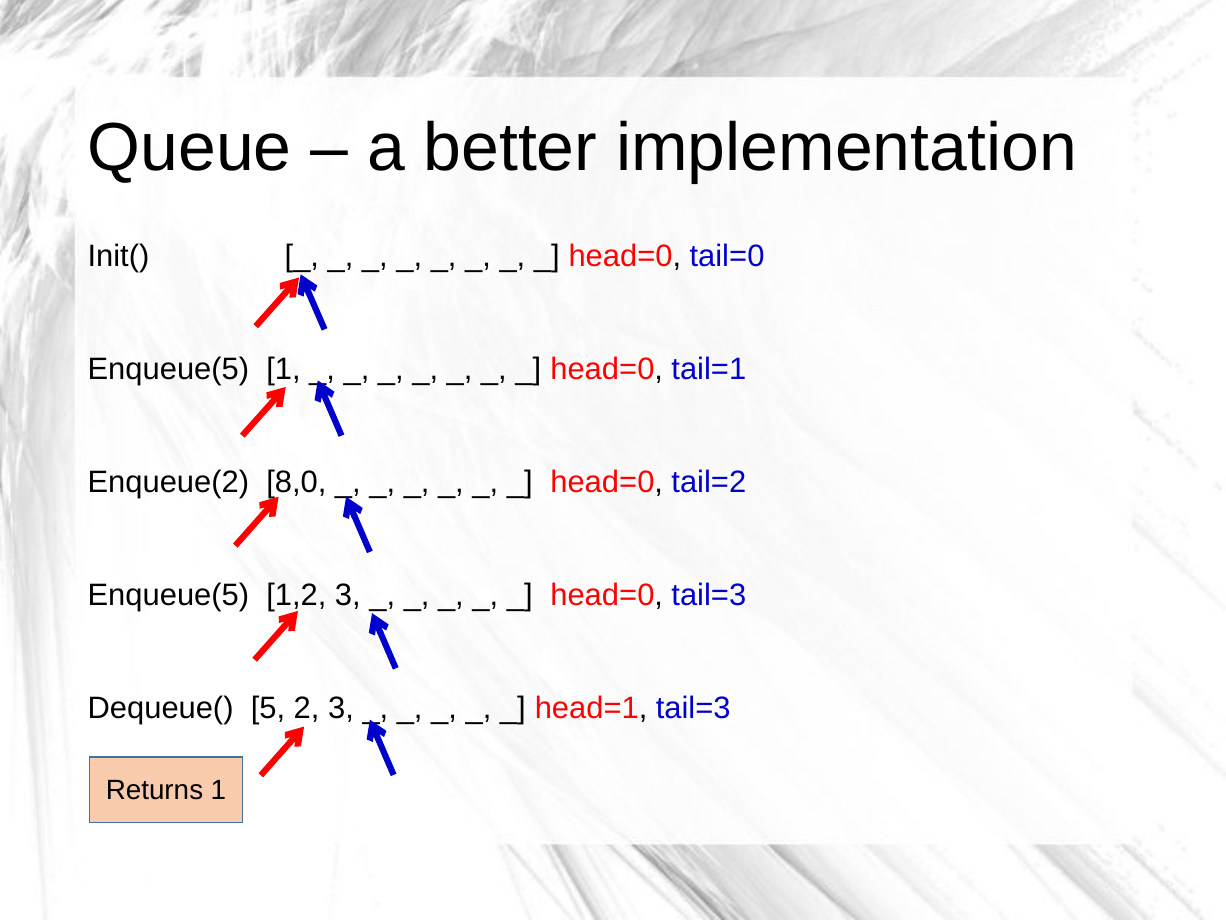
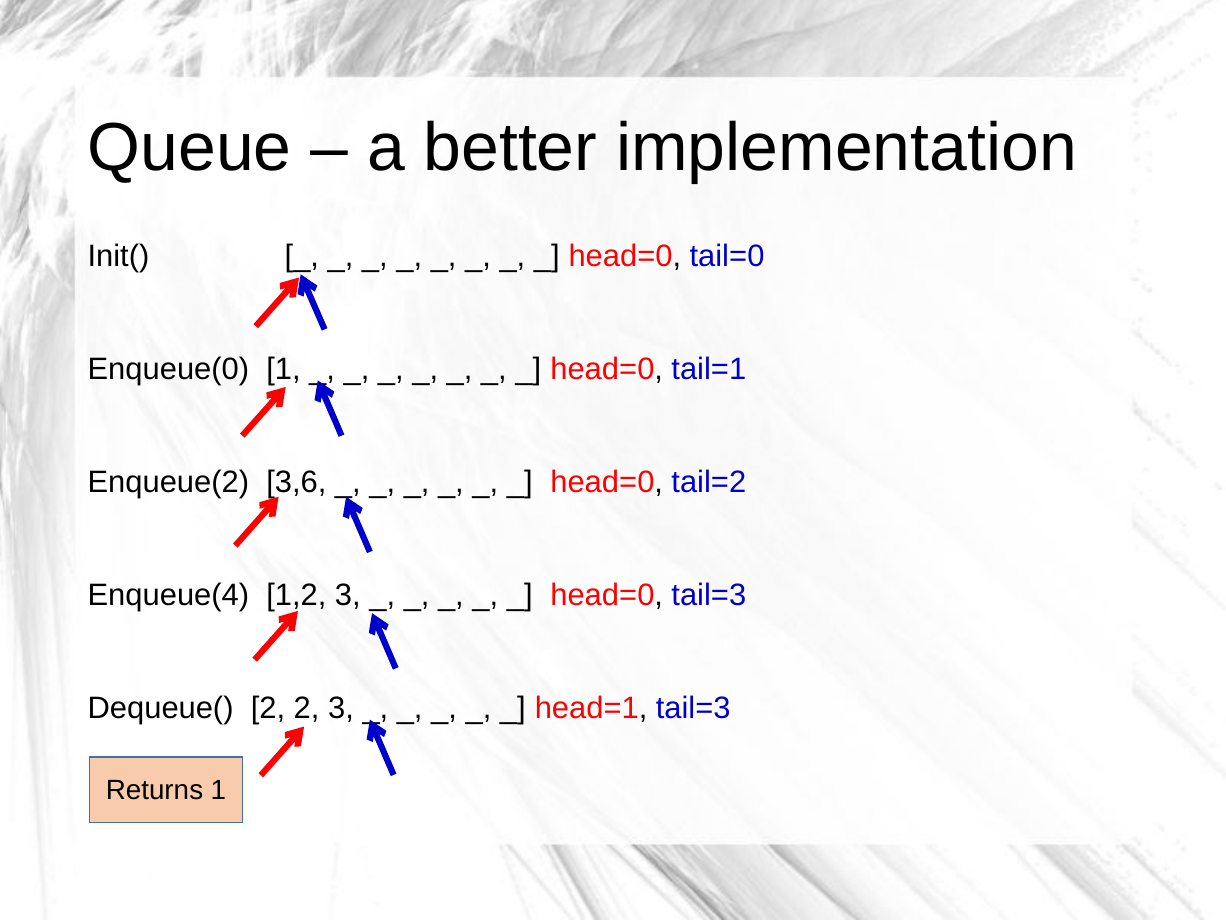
Enqueue(5 at (168, 369): Enqueue(5 -> Enqueue(0
8,0: 8,0 -> 3,6
Enqueue(5 at (168, 595): Enqueue(5 -> Enqueue(4
Dequeue( 5: 5 -> 2
